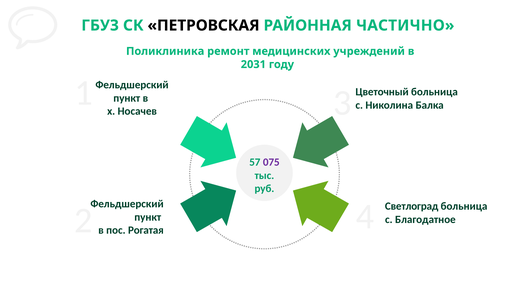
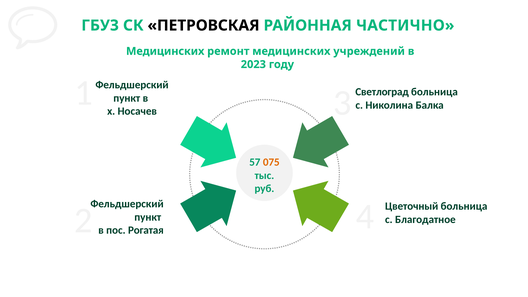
Поликлиника at (165, 51): Поликлиника -> Медицинских
2031: 2031 -> 2023
Цветочный: Цветочный -> Светлоград
075 colour: purple -> orange
Светлоград: Светлоград -> Цветочный
